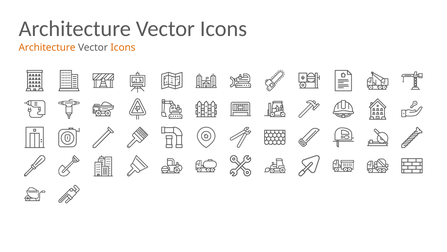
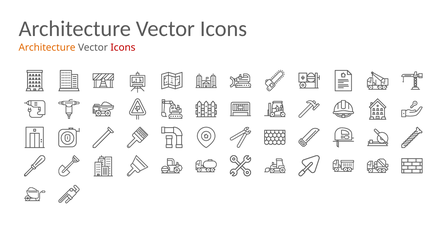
Icons at (123, 47) colour: orange -> red
